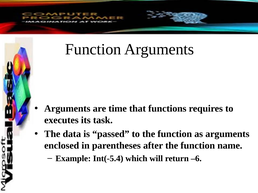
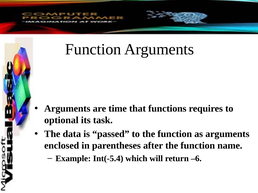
executes: executes -> optional
